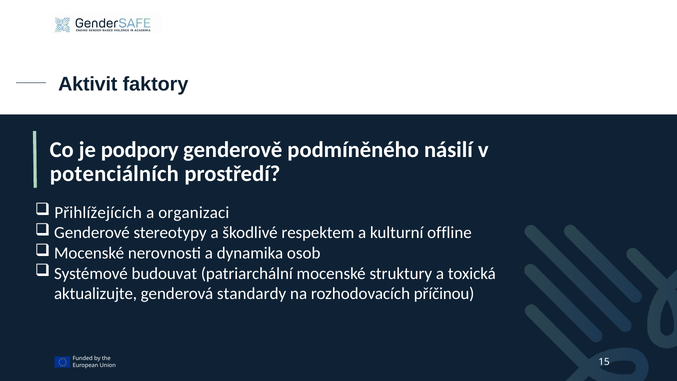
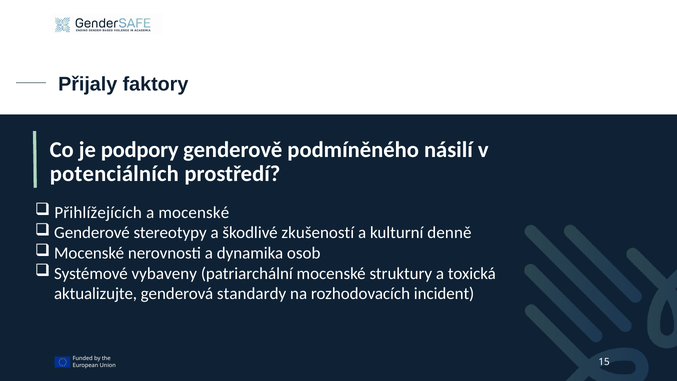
Aktivit: Aktivit -> Přijaly
a organizaci: organizaci -> mocenské
respektem: respektem -> zkušeností
offline: offline -> denně
budouvat: budouvat -> vybaveny
příčinou: příčinou -> incident
